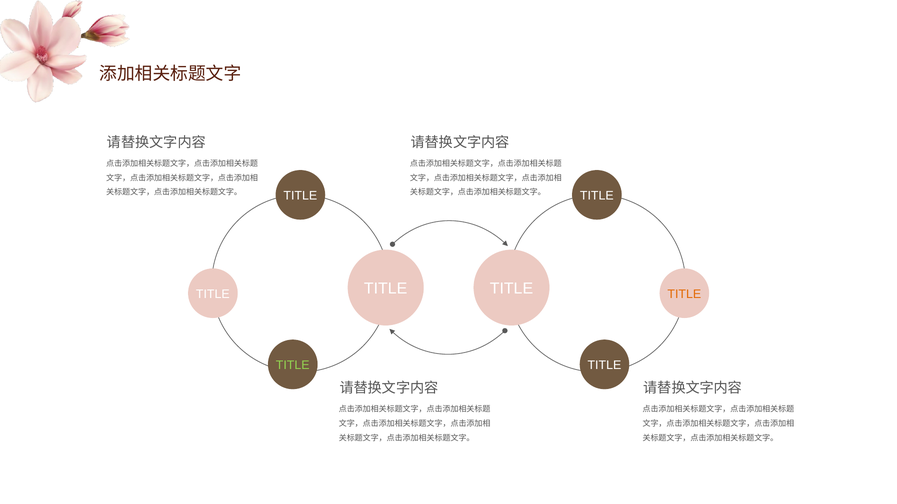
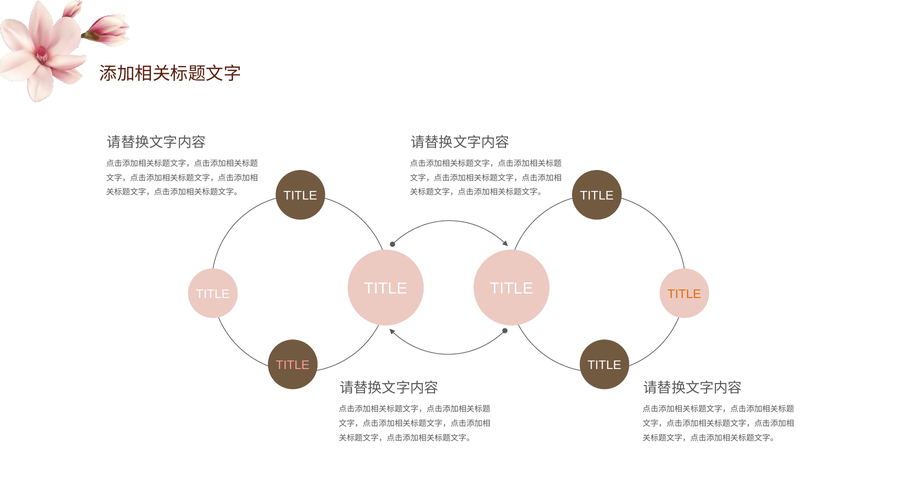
TITLE at (293, 366) colour: light green -> pink
